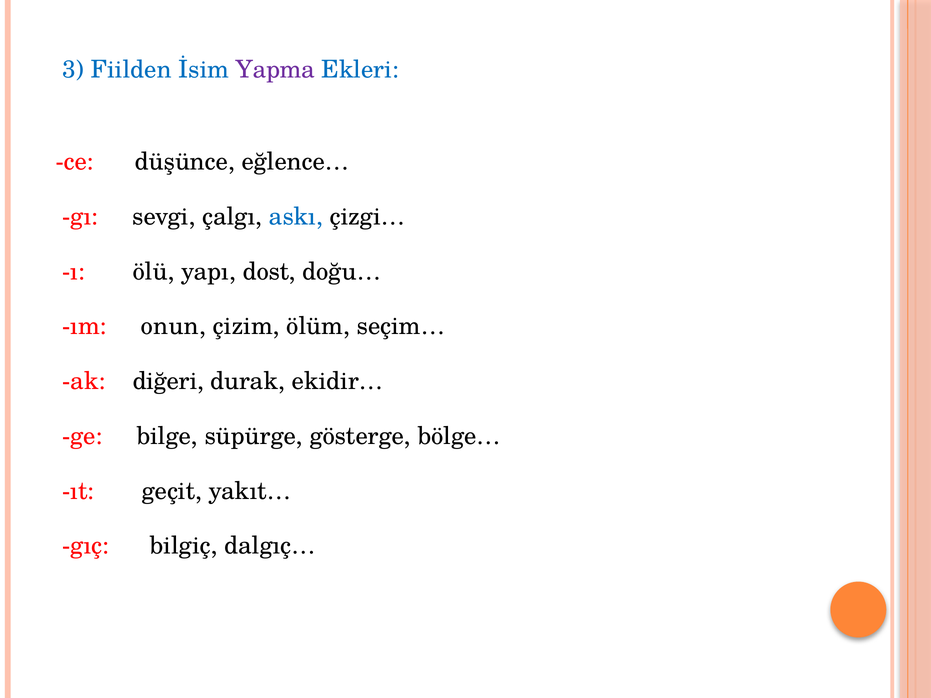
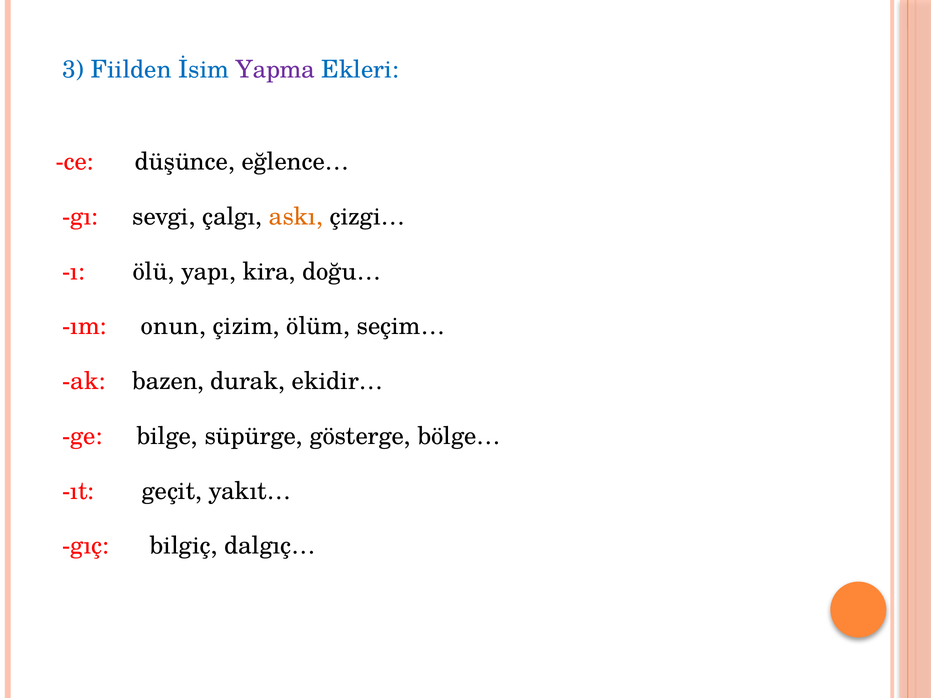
askı colour: blue -> orange
dost: dost -> kira
diğeri: diğeri -> bazen
